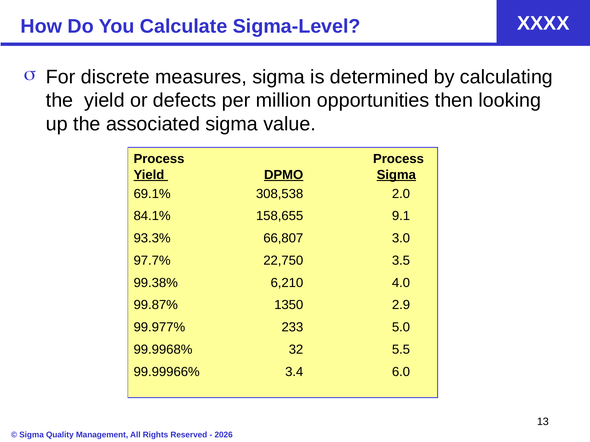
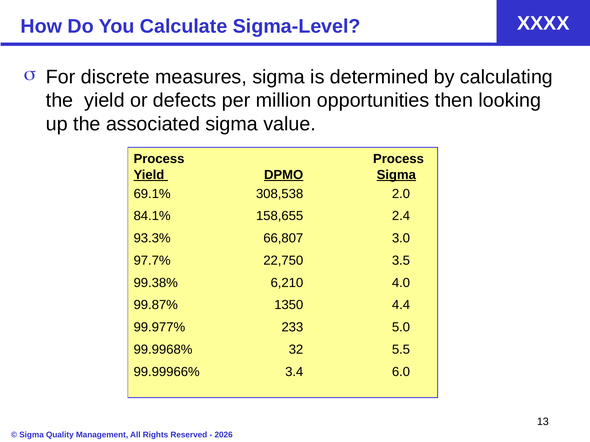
9.1: 9.1 -> 2.4
2.9: 2.9 -> 4.4
